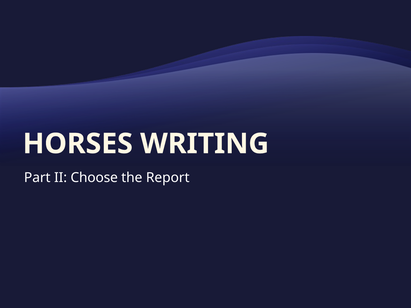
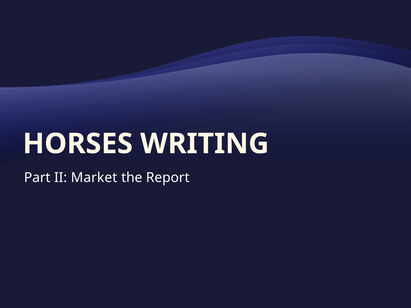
Choose: Choose -> Market
